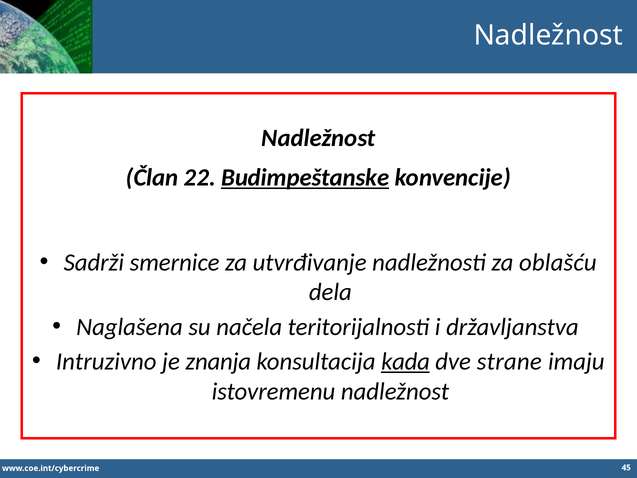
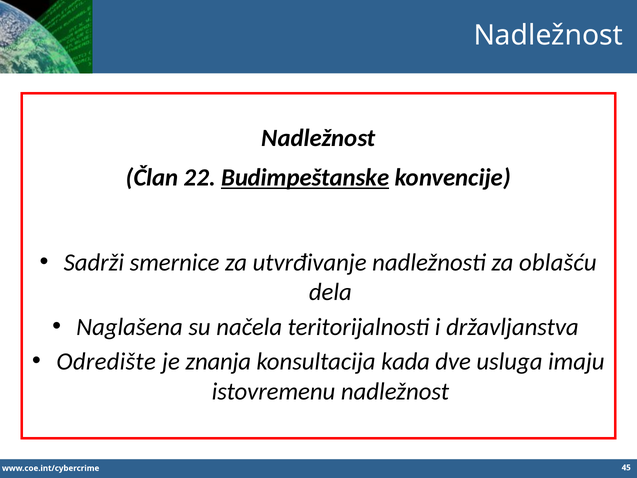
Intruzivno: Intruzivno -> Odredište
kada underline: present -> none
strane: strane -> usluga
